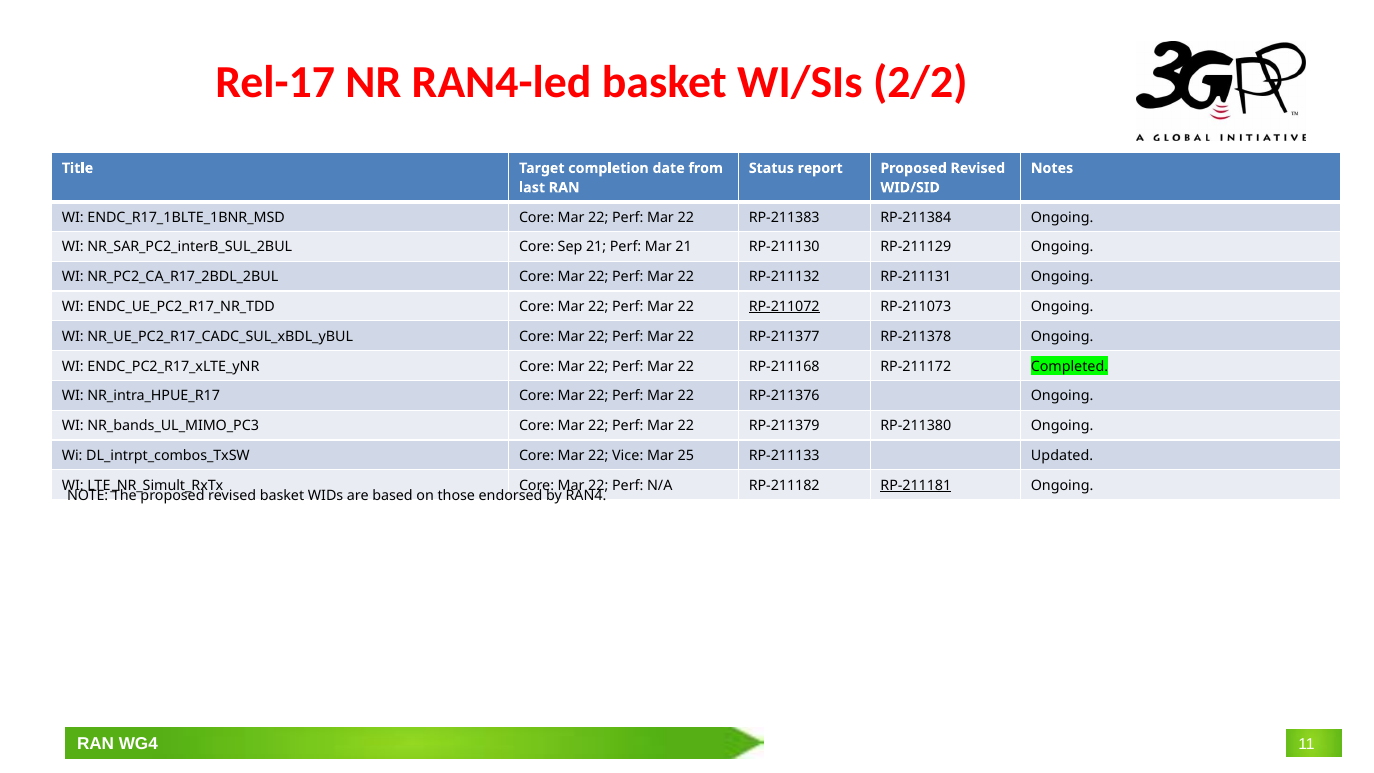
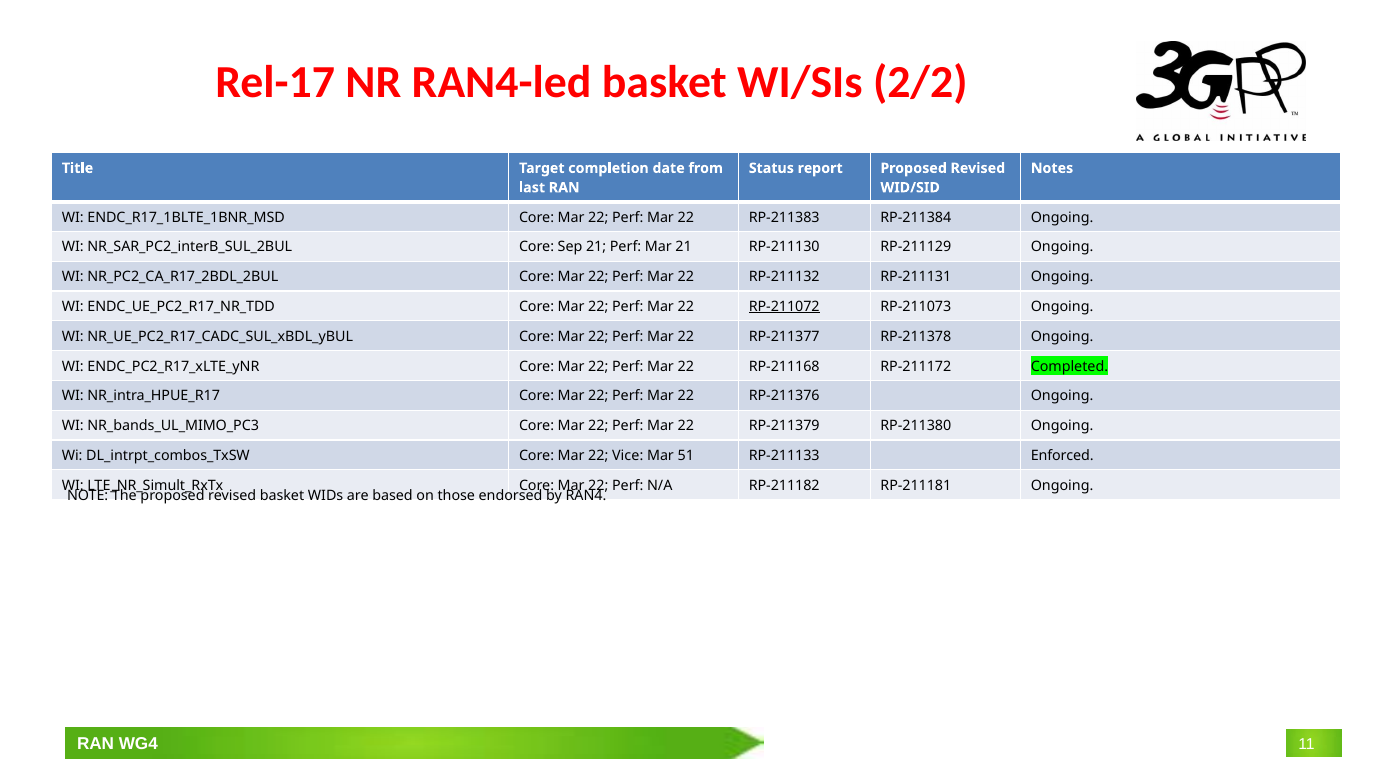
25: 25 -> 51
Updated: Updated -> Enforced
RP-211181 underline: present -> none
